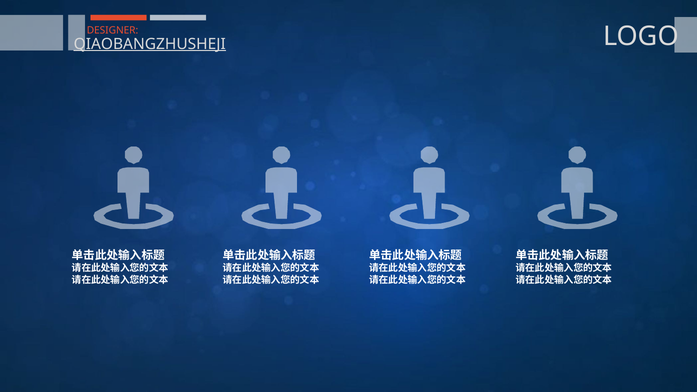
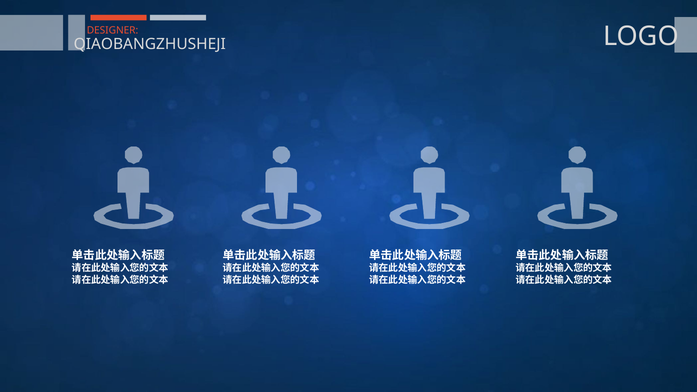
QIAOBANGZHUSHEJI underline: present -> none
